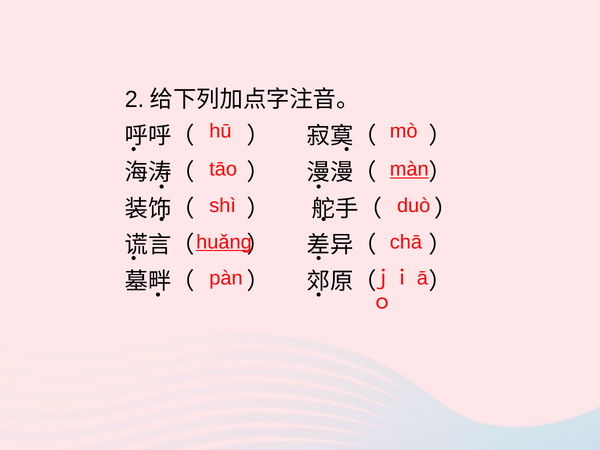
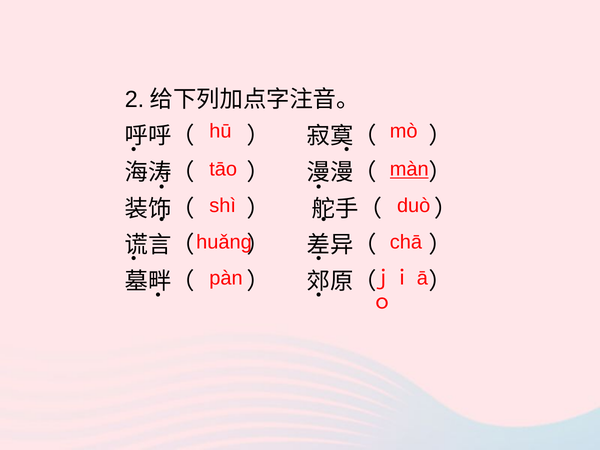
huǎnɡ underline: present -> none
